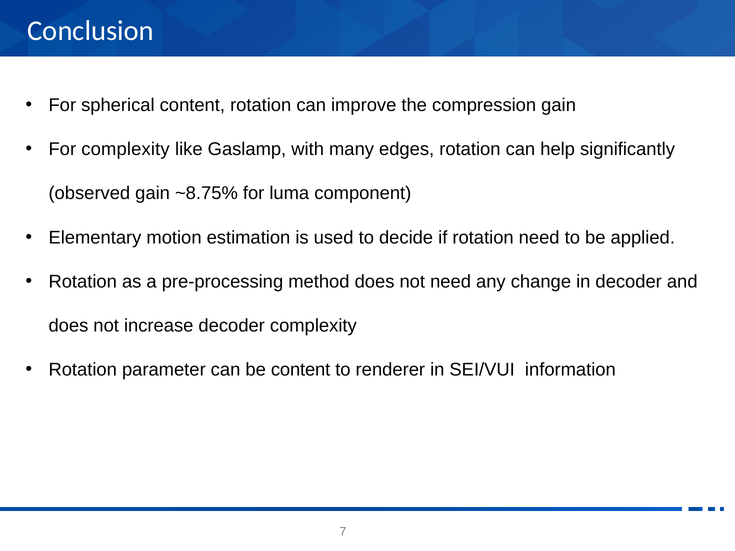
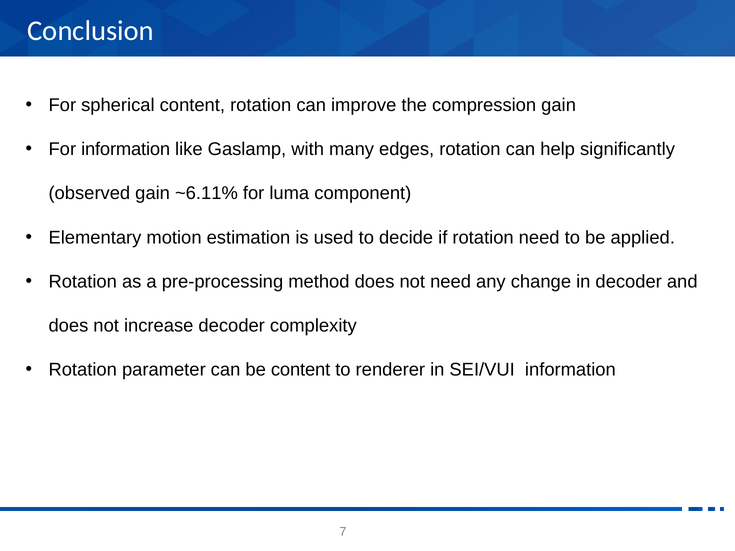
For complexity: complexity -> information
~8.75%: ~8.75% -> ~6.11%
